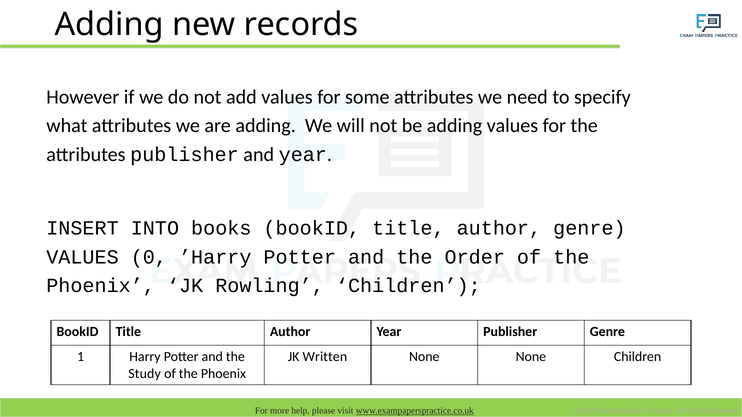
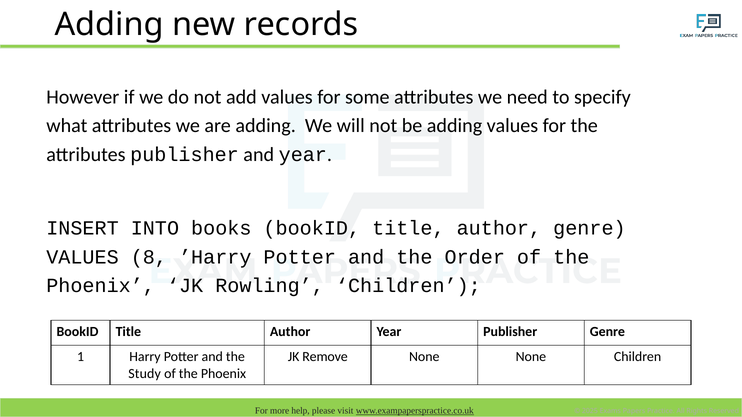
0: 0 -> 8
Written: Written -> Remove
